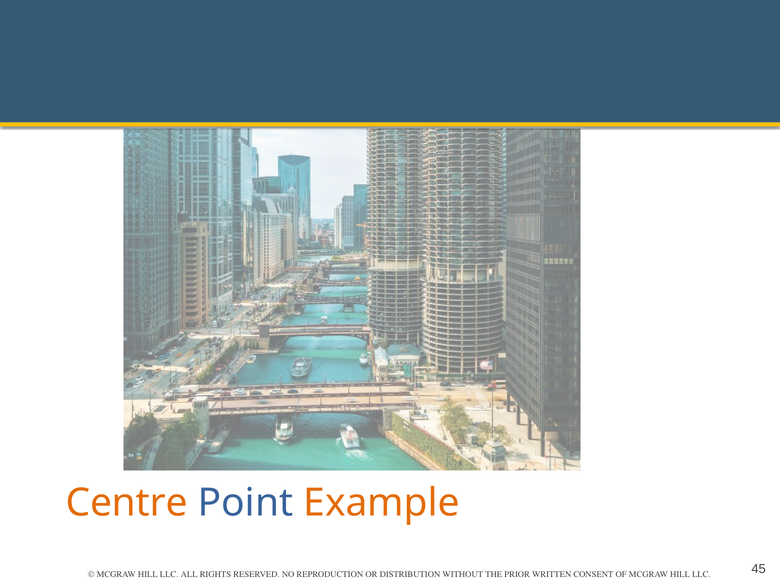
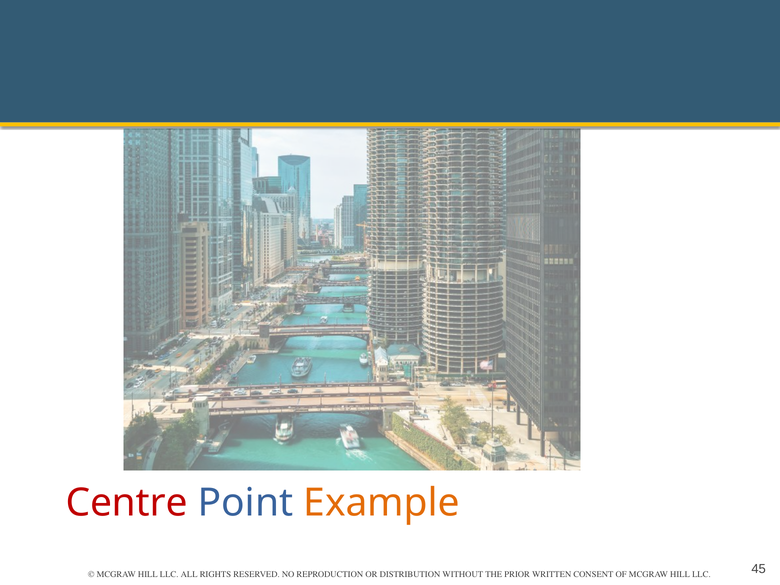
Centre colour: orange -> red
